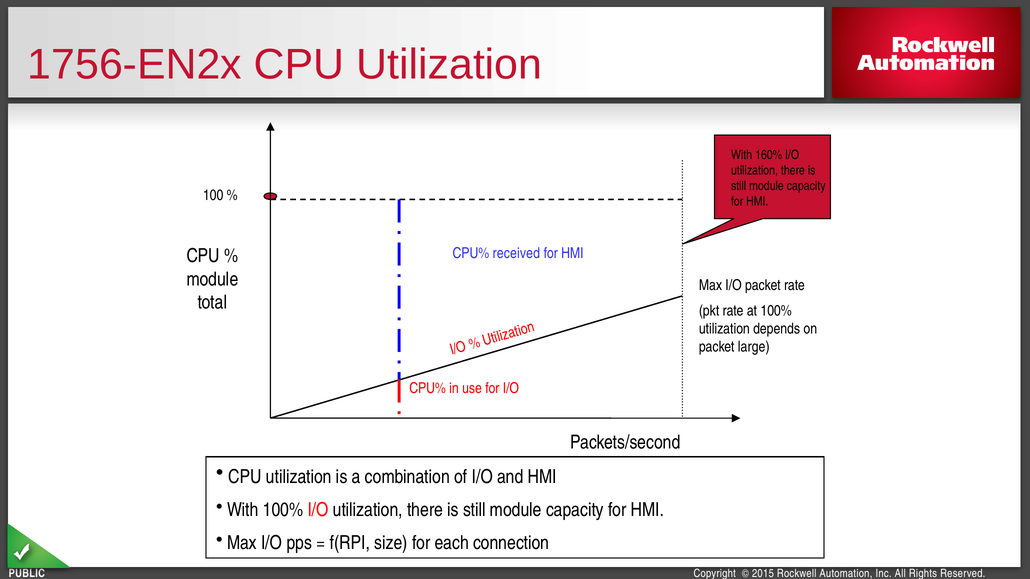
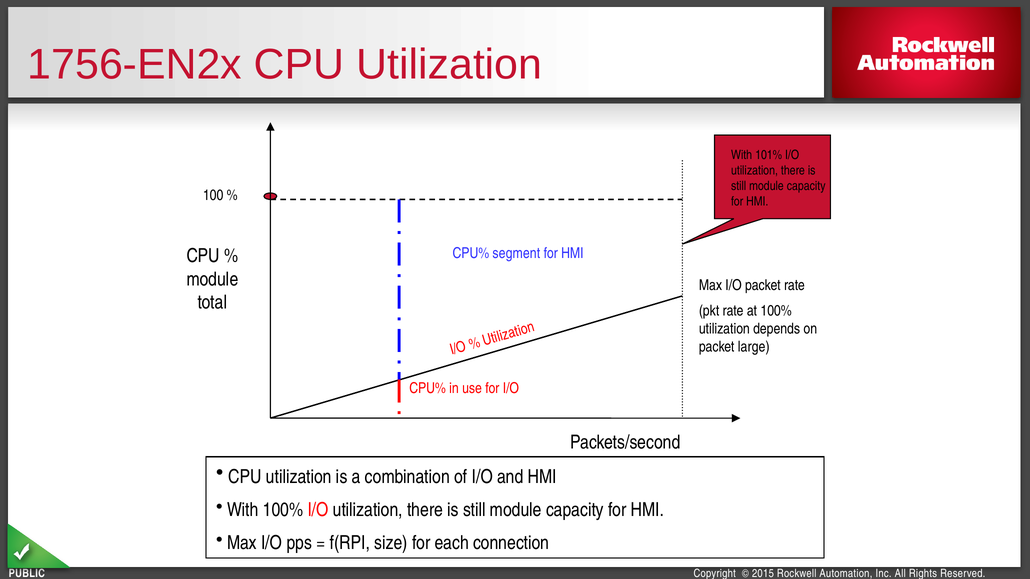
160%: 160% -> 101%
received: received -> segment
